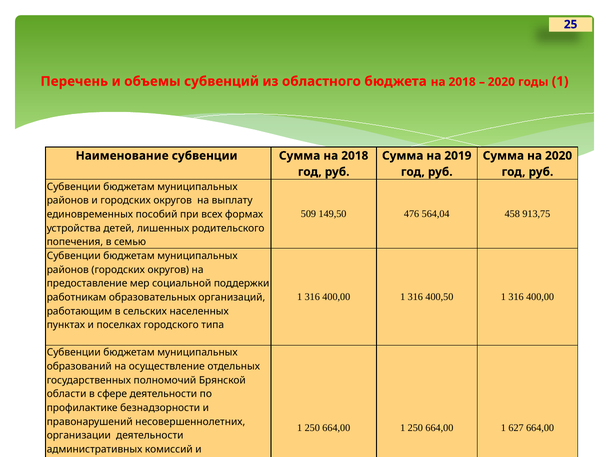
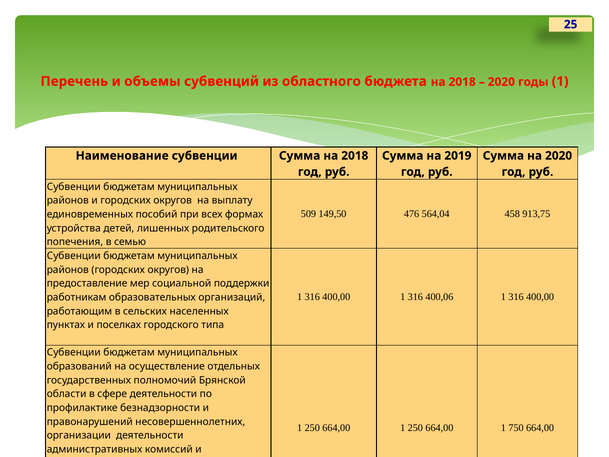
400,50: 400,50 -> 400,06
627: 627 -> 750
